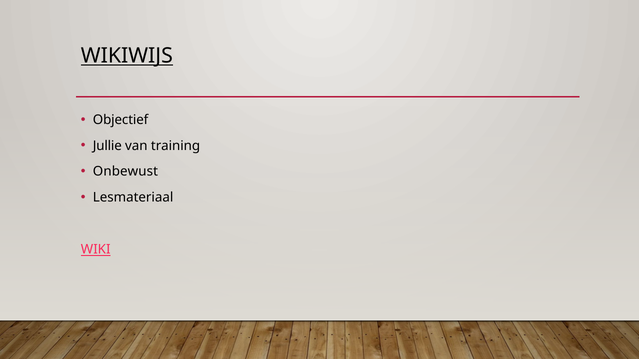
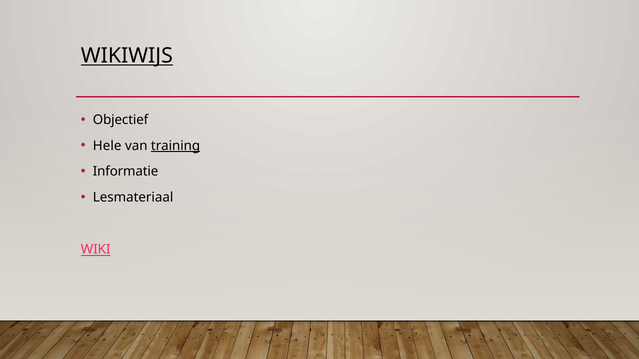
Jullie: Jullie -> Hele
training underline: none -> present
Onbewust: Onbewust -> Informatie
